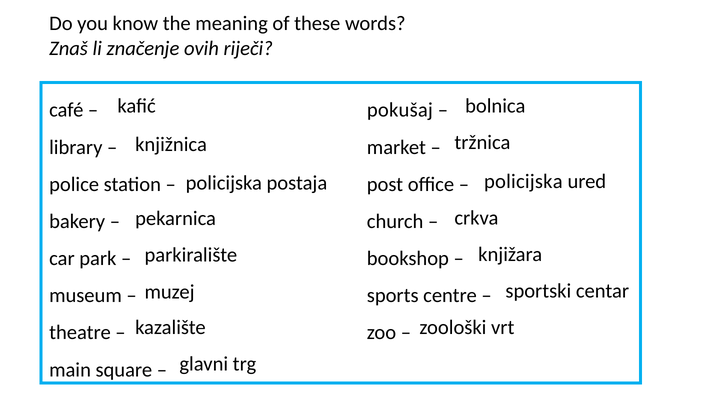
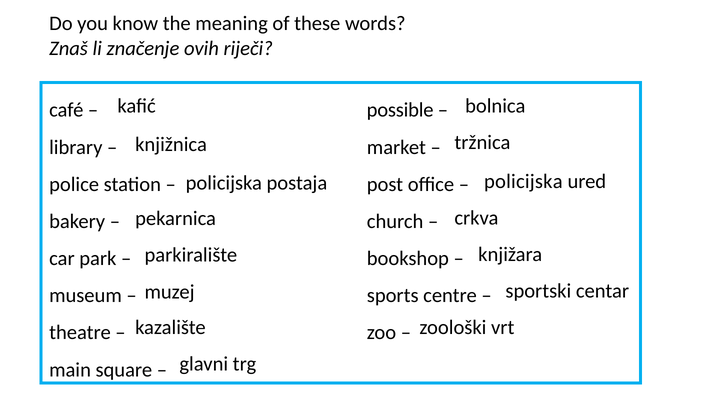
pokušaj: pokušaj -> possible
